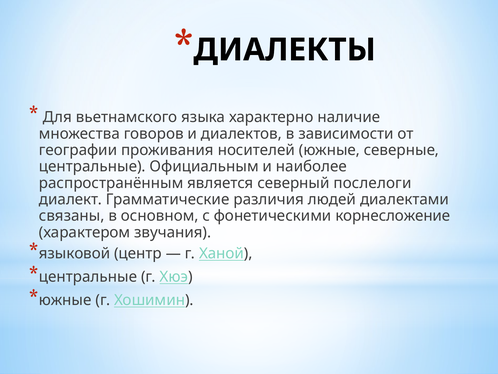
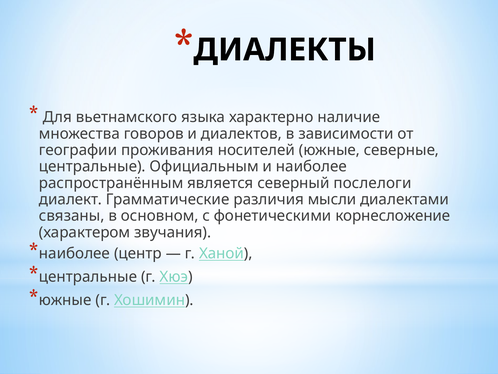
людей: людей -> мысли
языковой at (75, 253): языковой -> наиболее
